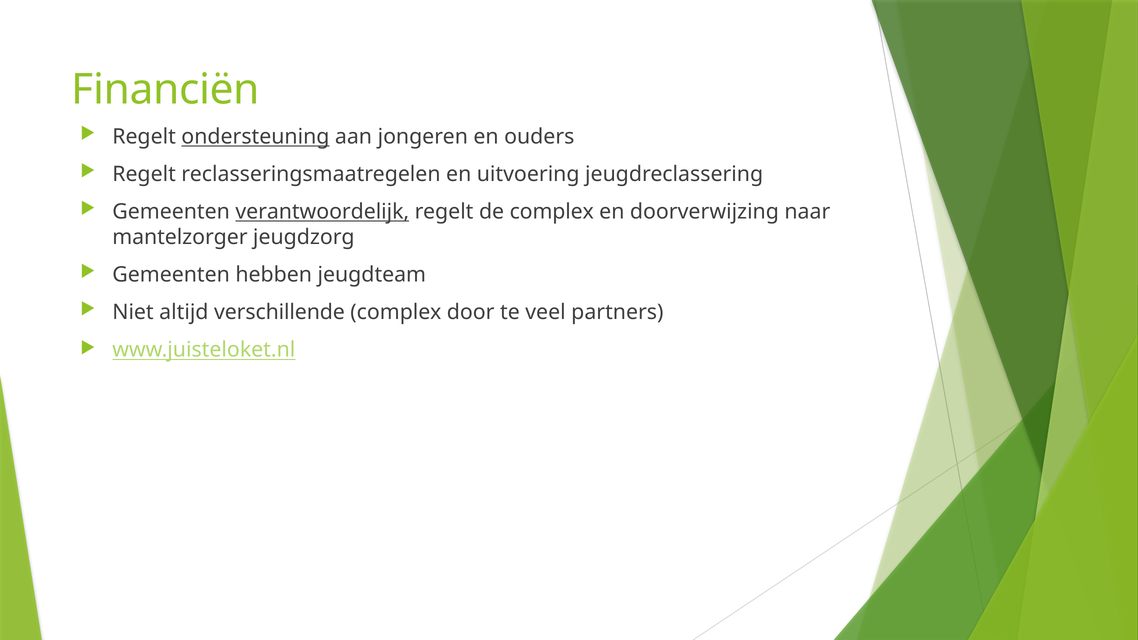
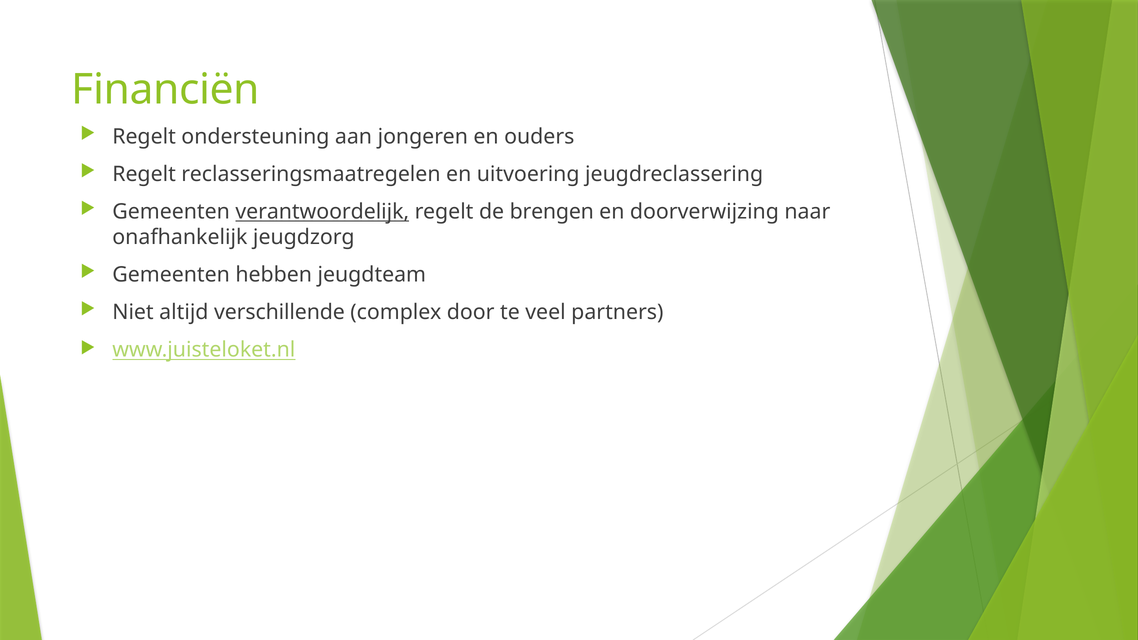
ondersteuning underline: present -> none
de complex: complex -> brengen
mantelzorger: mantelzorger -> onafhankelijk
